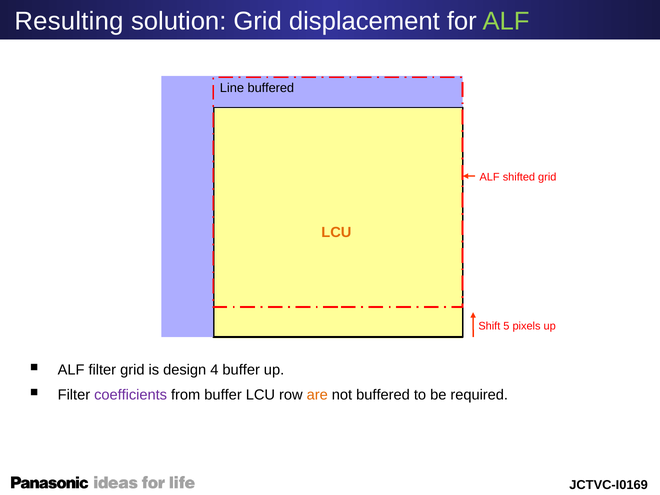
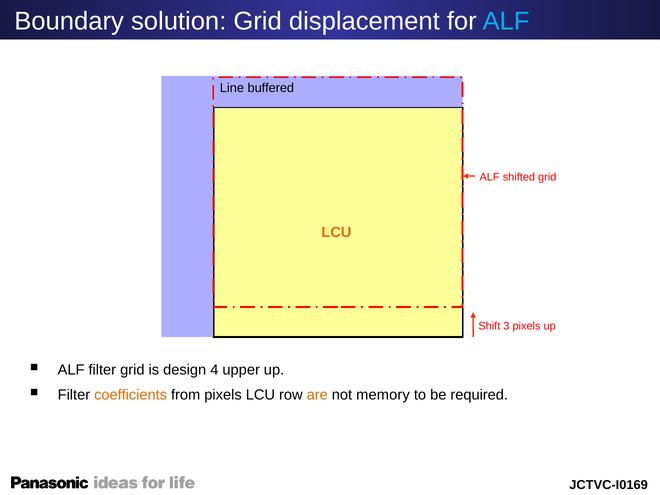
Resulting: Resulting -> Boundary
ALF at (506, 21) colour: light green -> light blue
Shift 5: 5 -> 3
4 buffer: buffer -> upper
coefficients colour: purple -> orange
from buffer: buffer -> pixels
not buffered: buffered -> memory
